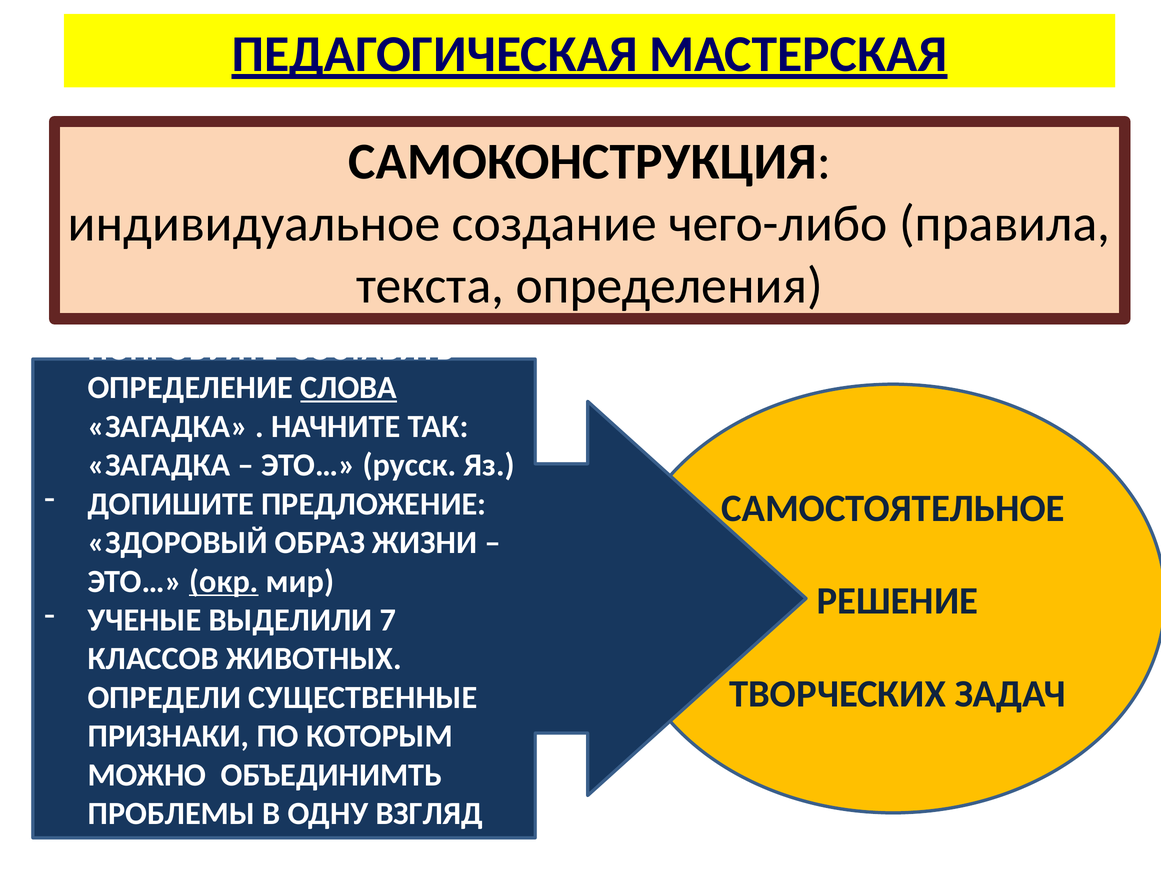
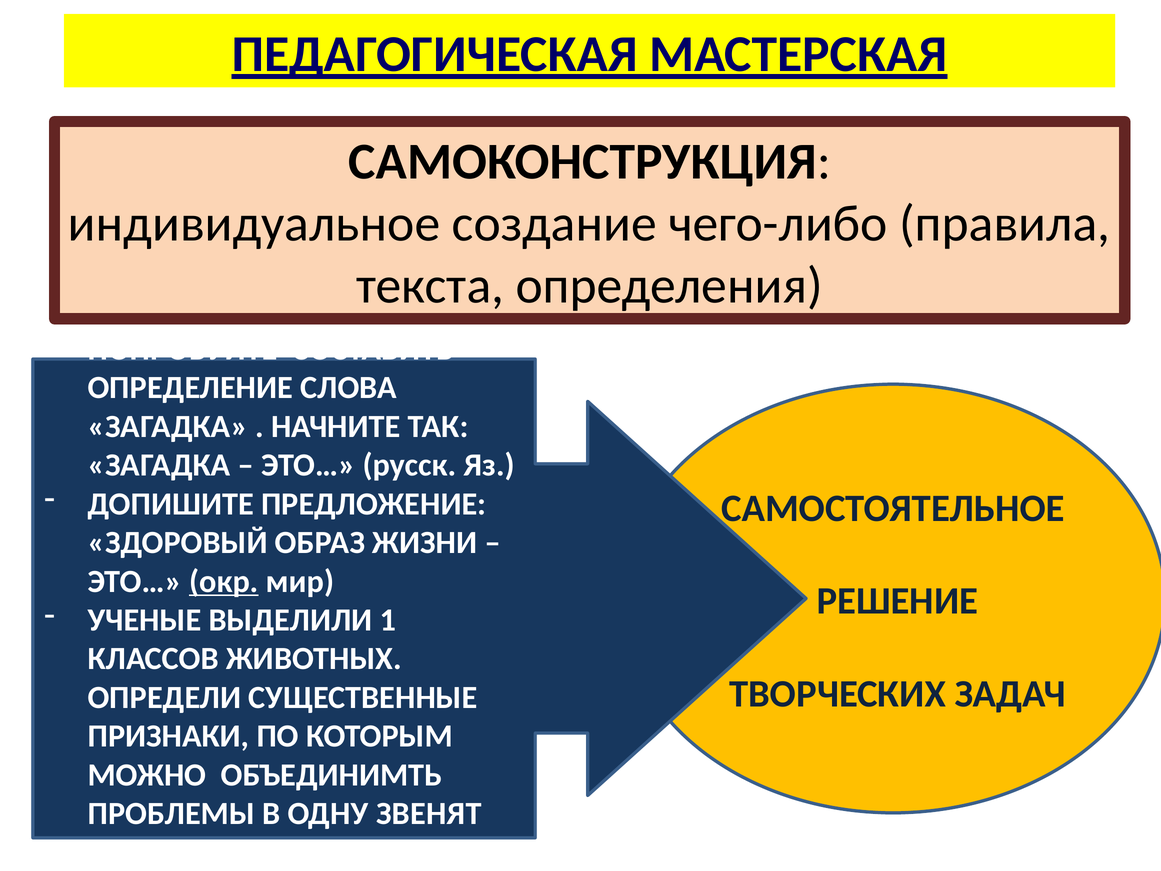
СЛОВА underline: present -> none
7: 7 -> 1
ВЗГЛЯД: ВЗГЛЯД -> ЗВЕНЯТ
